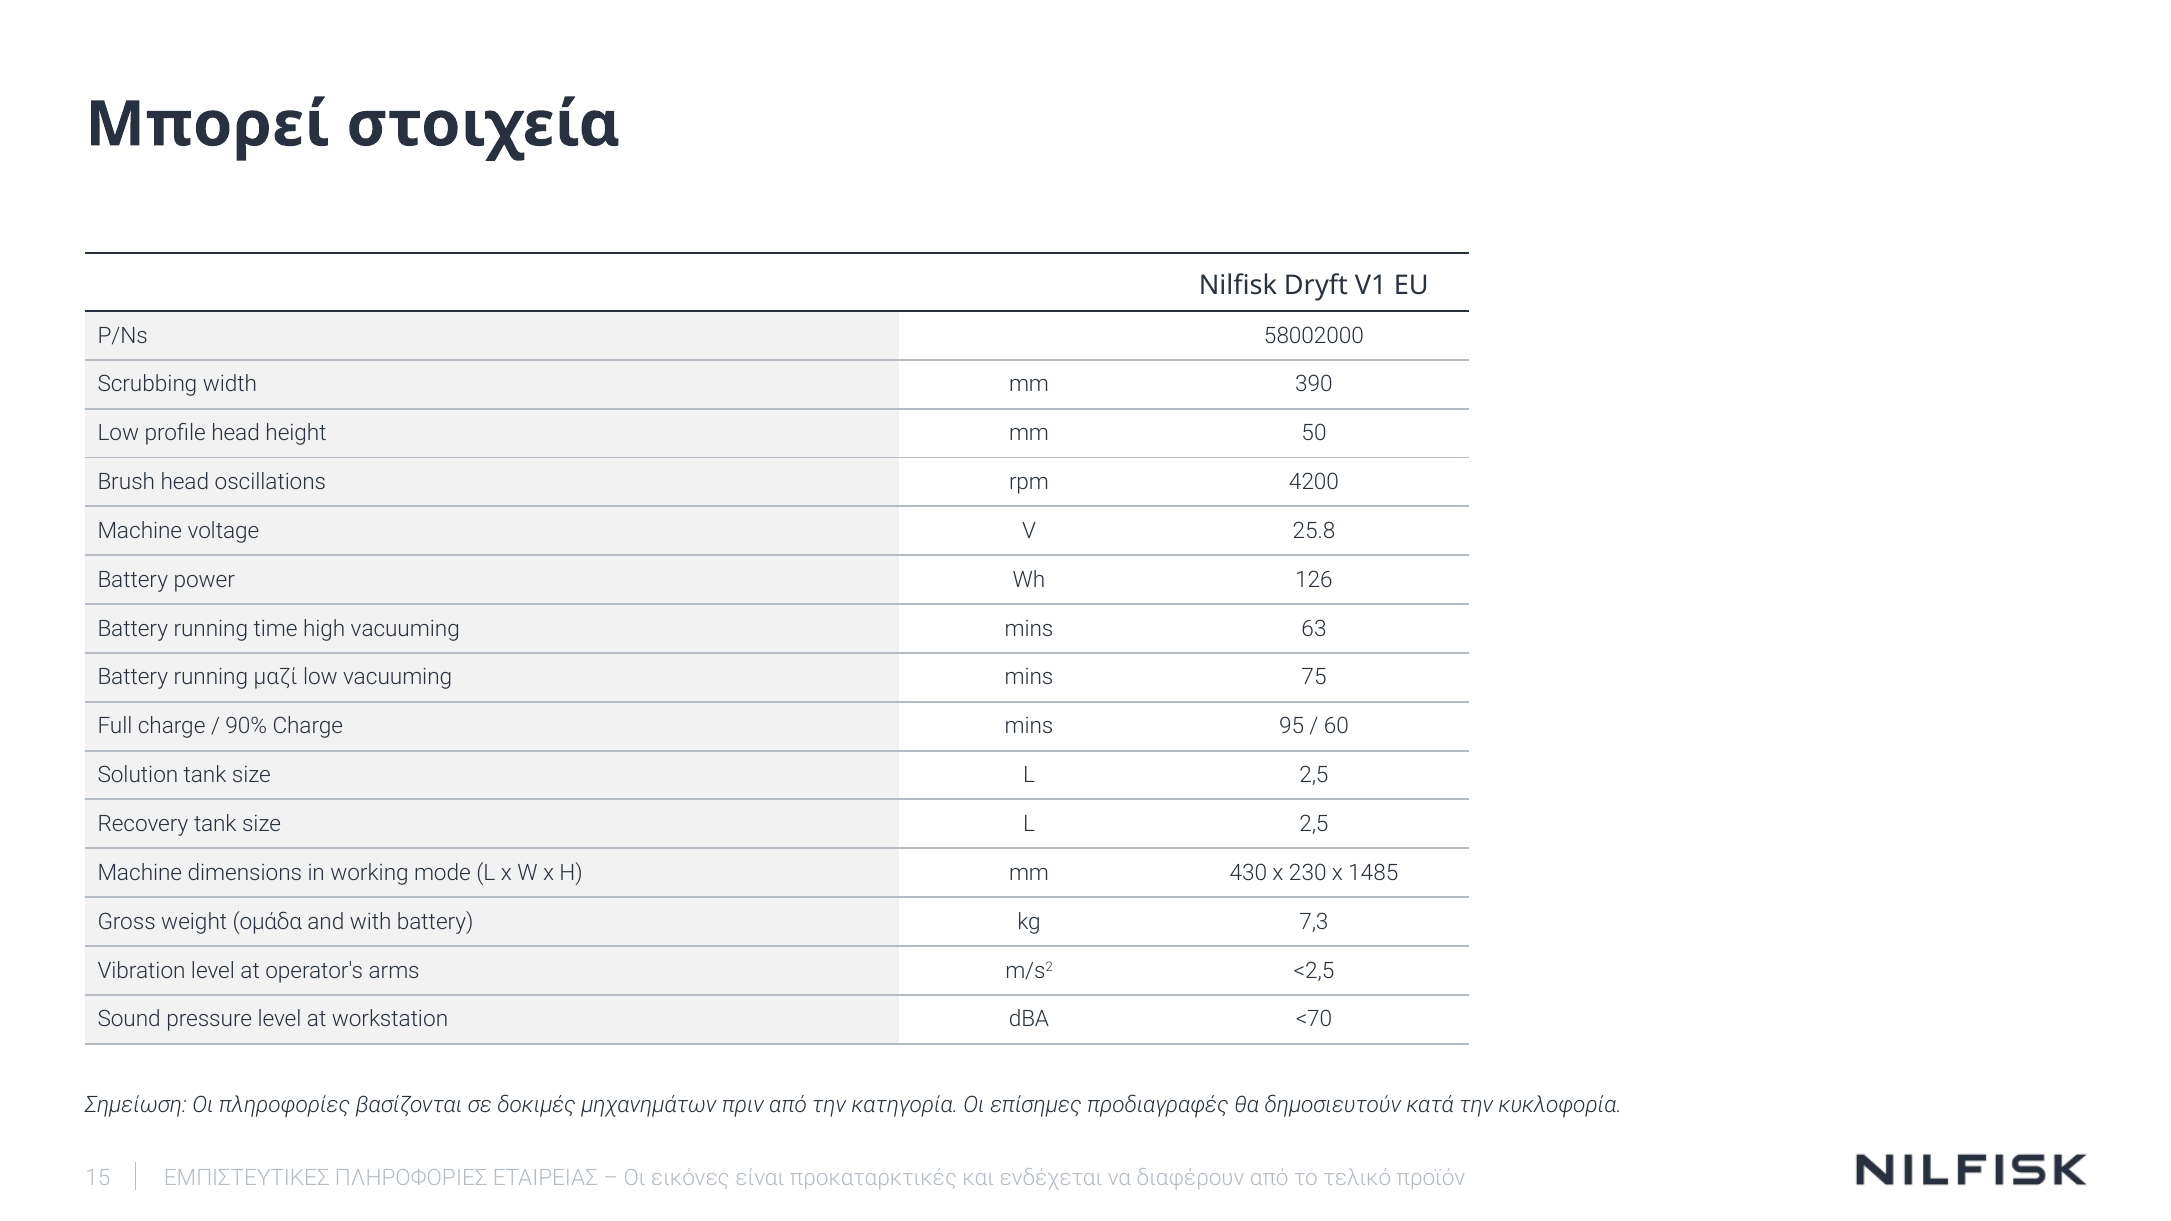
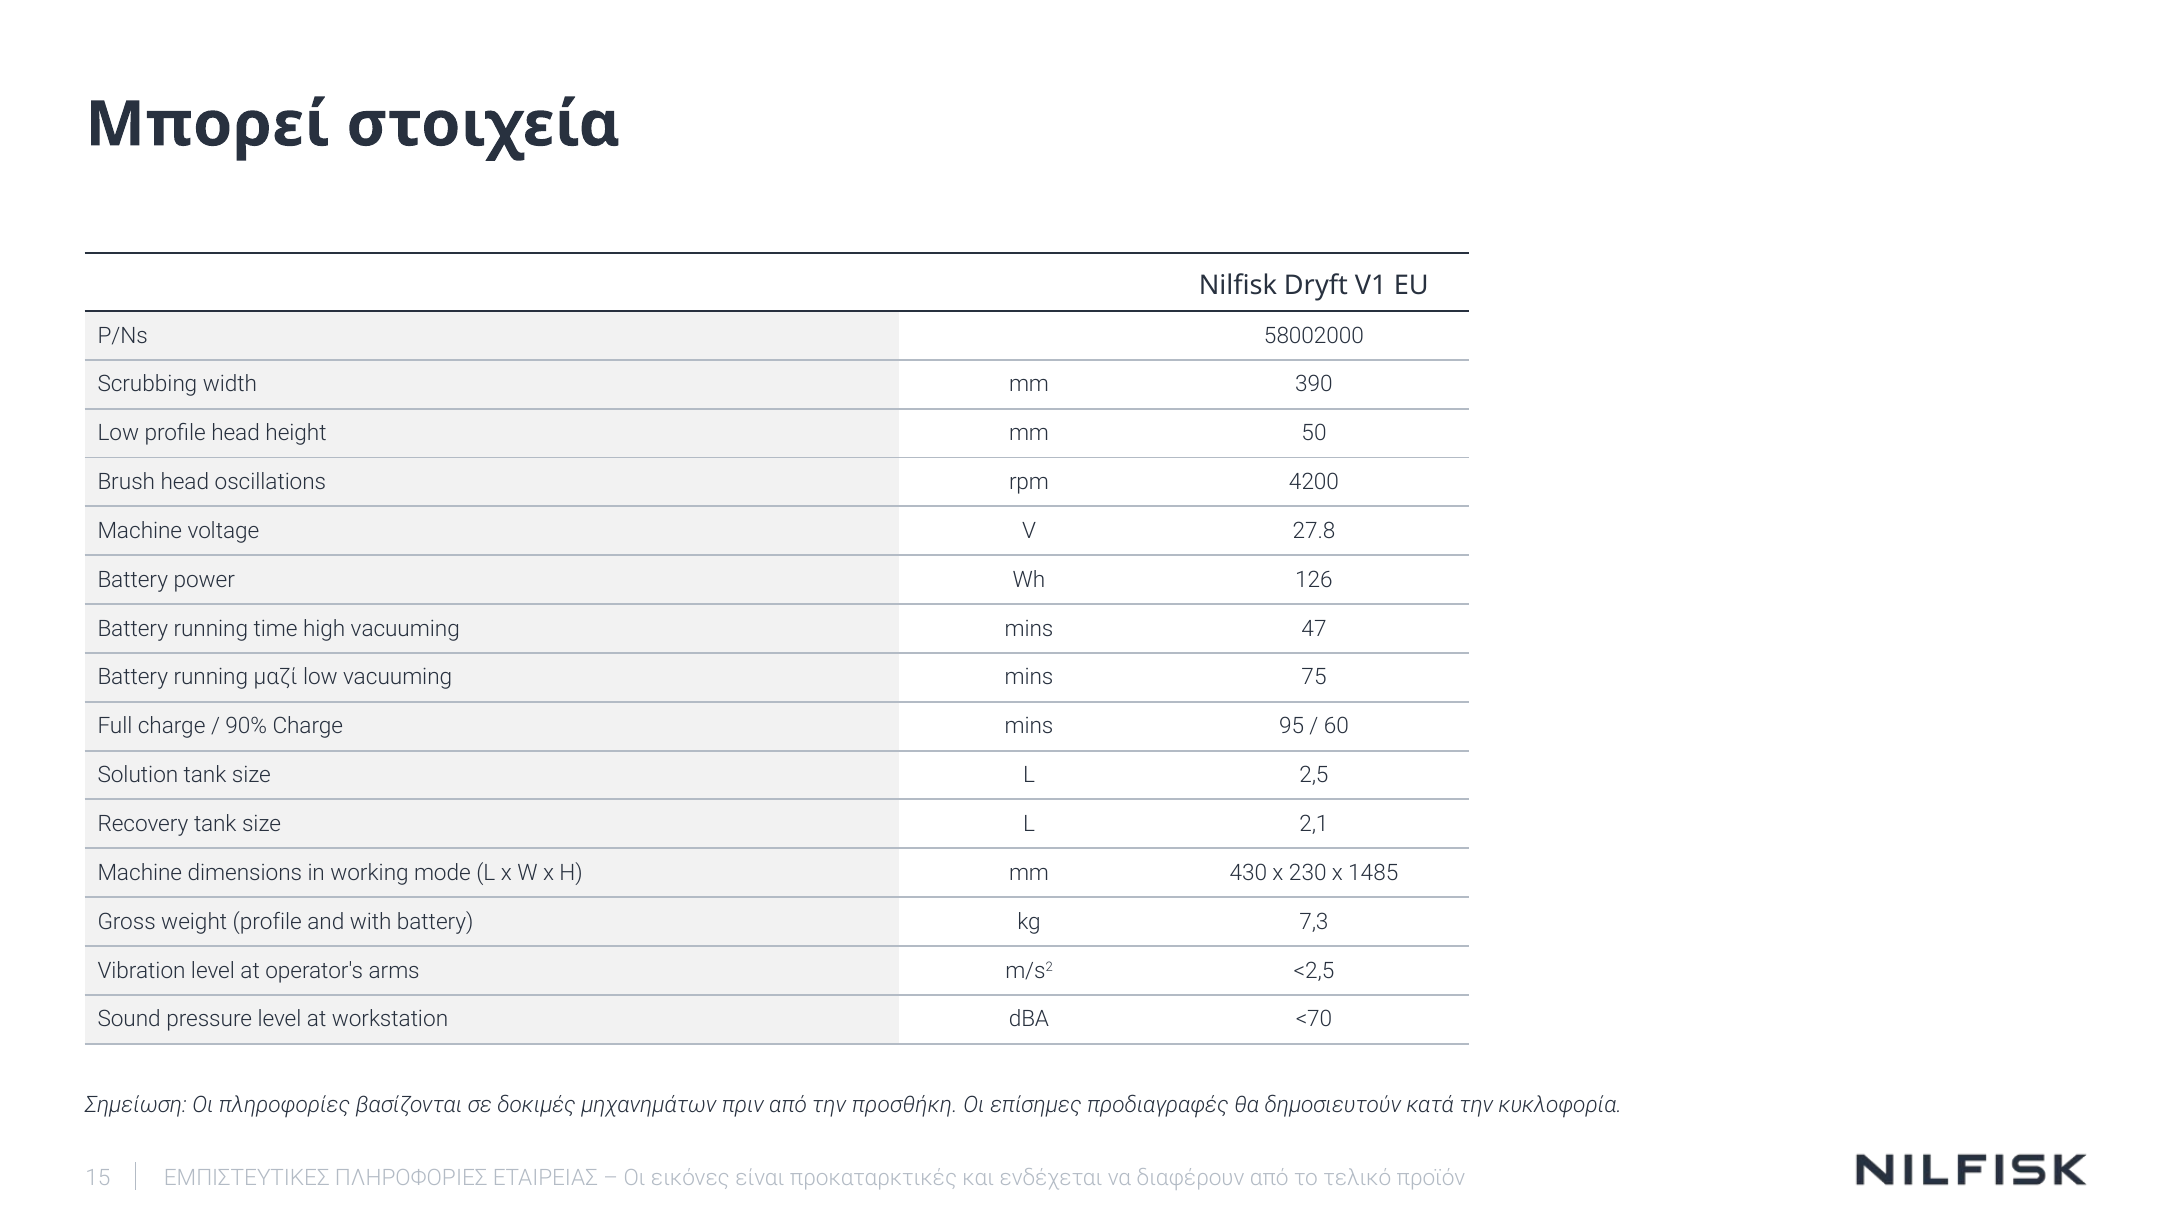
25.8: 25.8 -> 27.8
63: 63 -> 47
2,5 at (1314, 824): 2,5 -> 2,1
weight ομάδα: ομάδα -> profile
κατηγορία: κατηγορία -> προσθήκη
